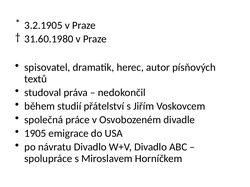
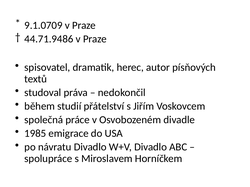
3.2.1905: 3.2.1905 -> 9.1.0709
31.60.1980: 31.60.1980 -> 44.71.9486
1905: 1905 -> 1985
